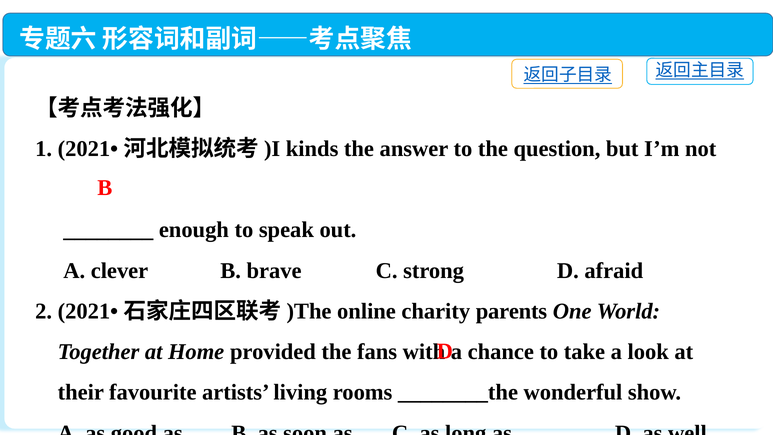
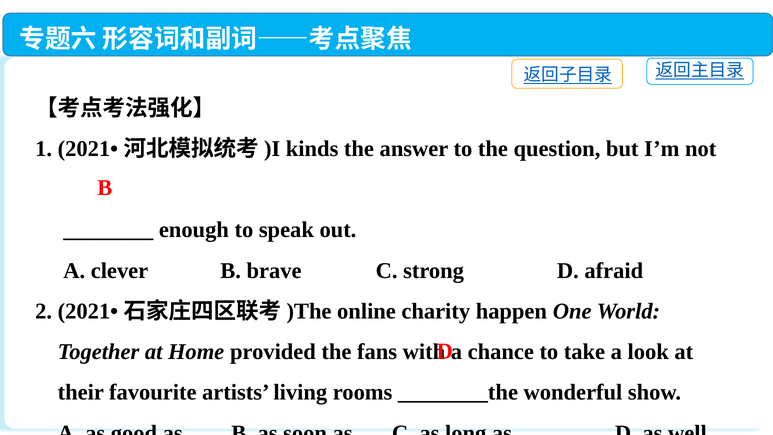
parents: parents -> happen
